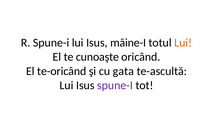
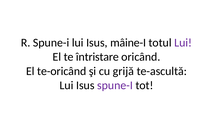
Lui at (183, 43) colour: orange -> purple
cunoaşte: cunoaşte -> întristare
gata: gata -> grijă
